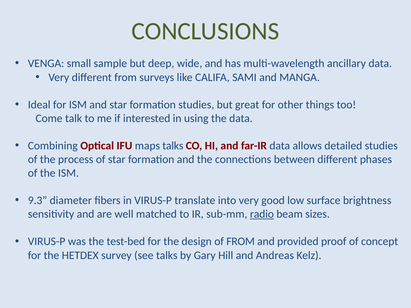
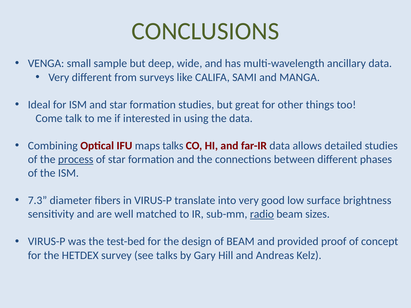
process underline: none -> present
9.3: 9.3 -> 7.3
of FROM: FROM -> BEAM
